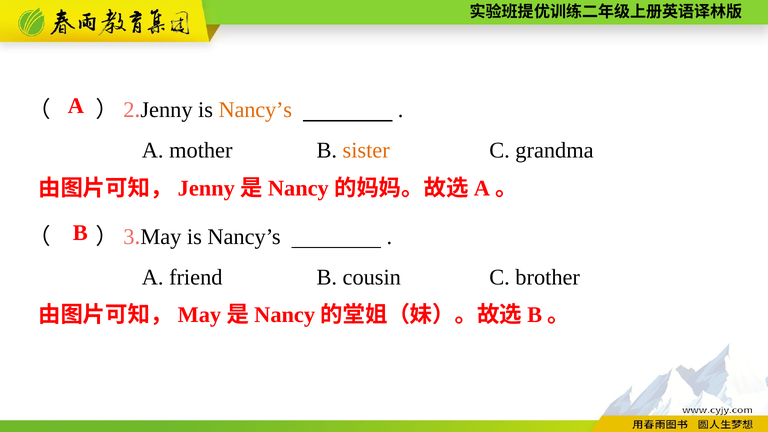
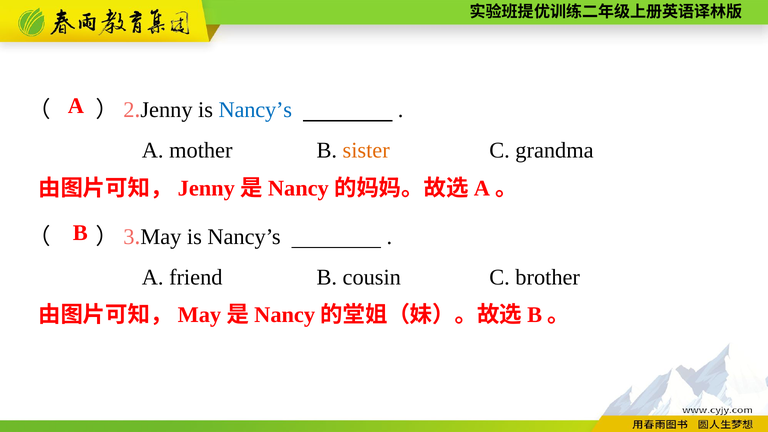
Nancy’s at (255, 110) colour: orange -> blue
